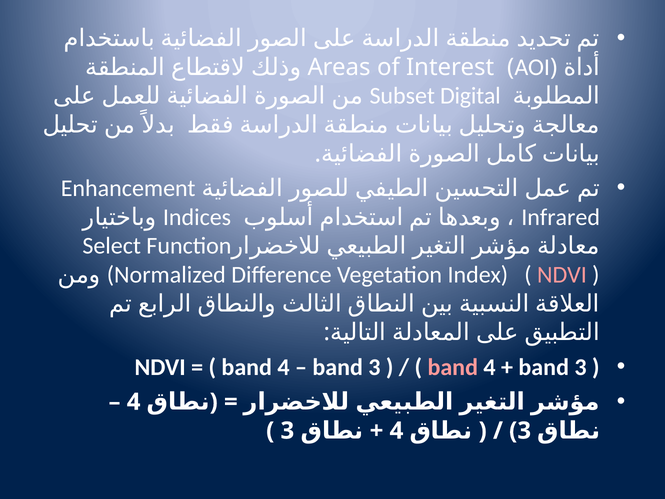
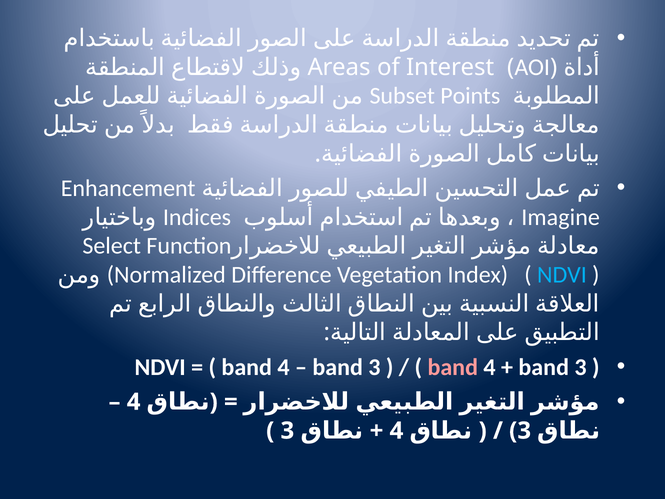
Digital: Digital -> Points
Infrared: Infrared -> Imagine
NDVI at (562, 275) colour: pink -> light blue
